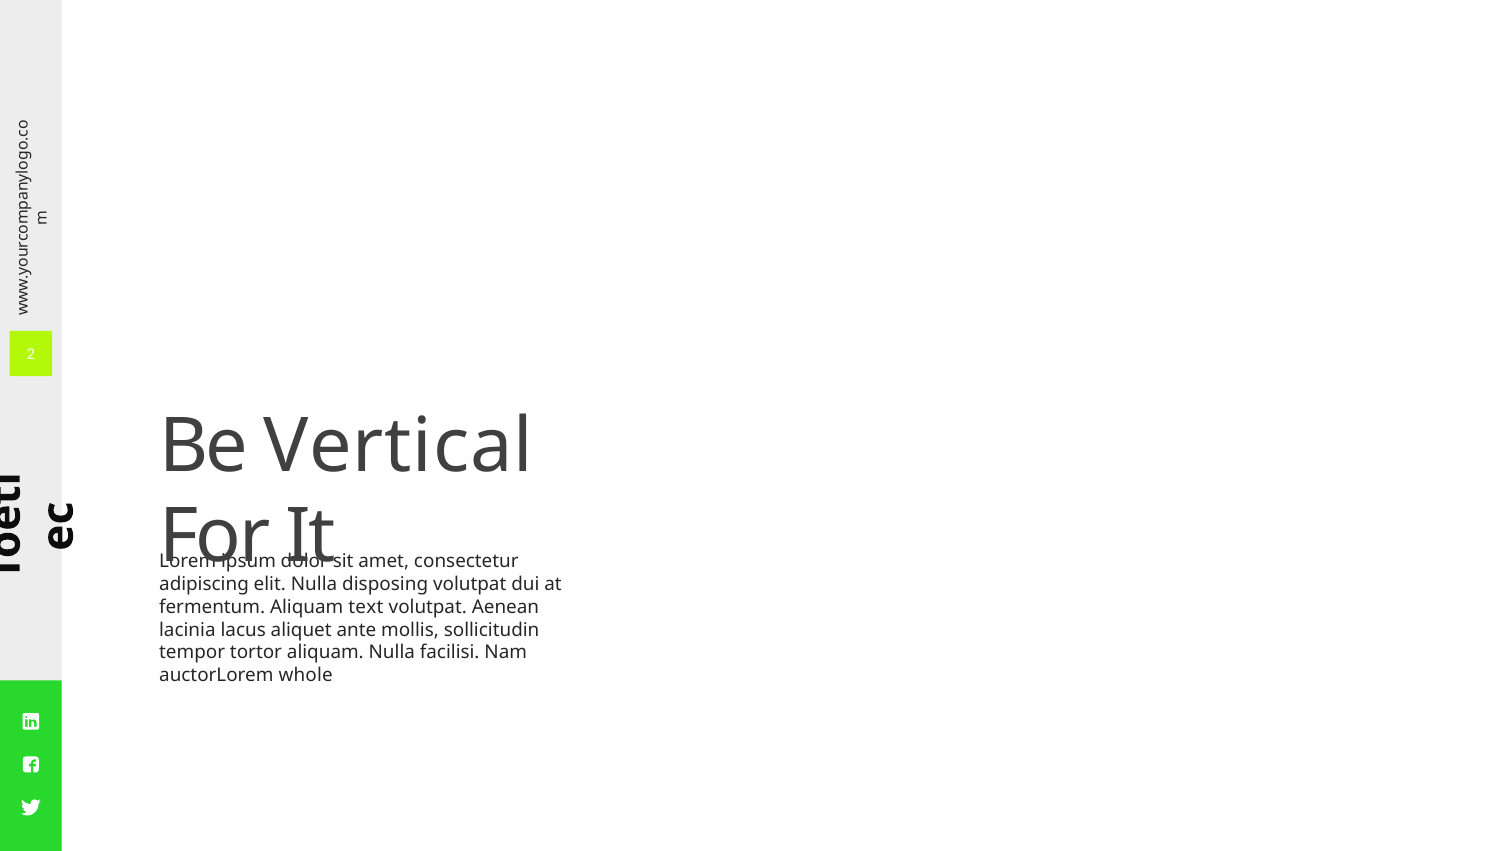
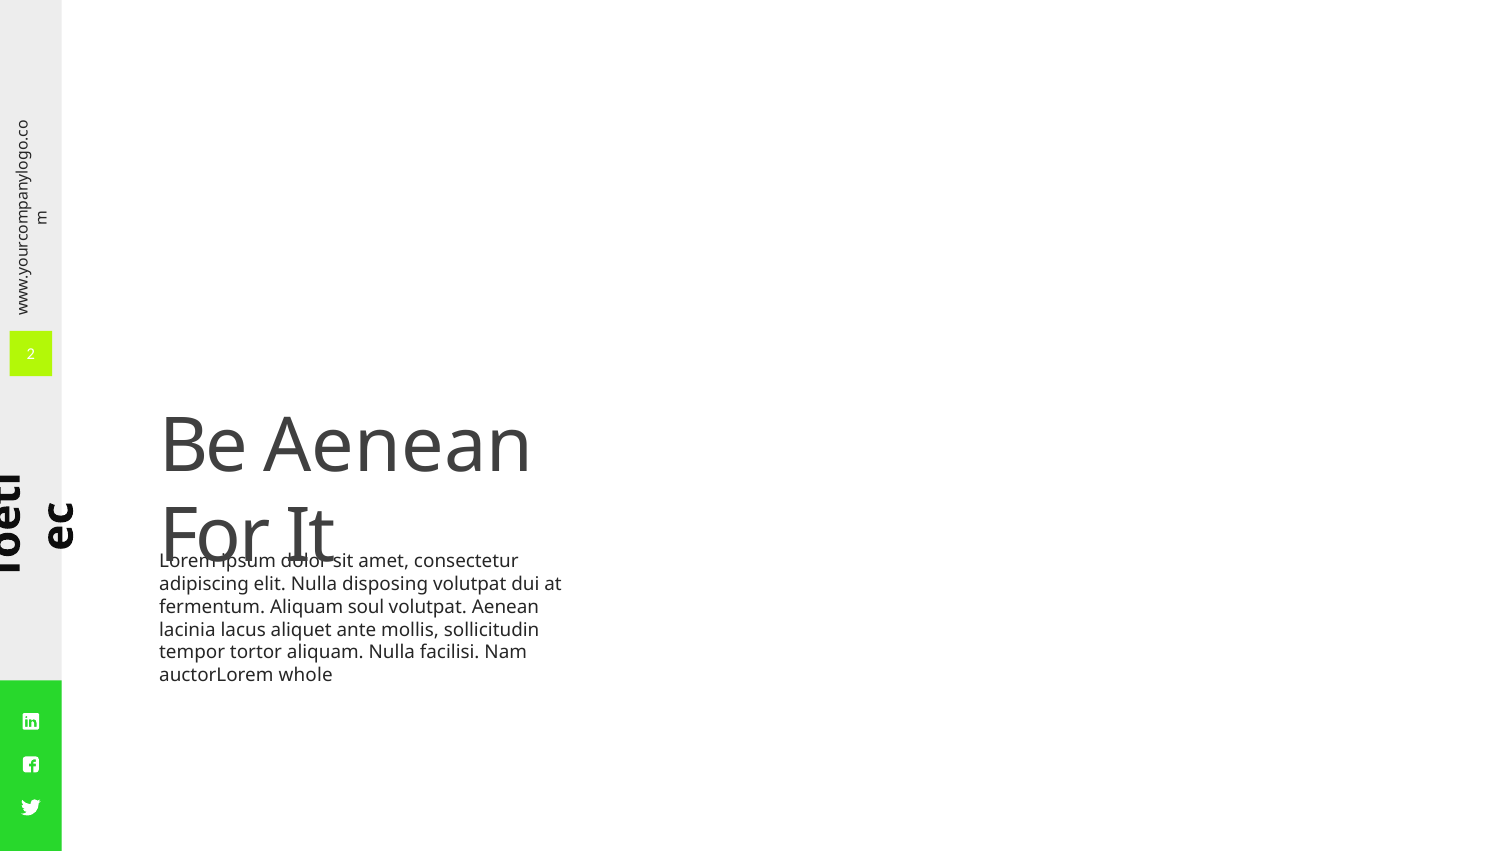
Be Vertical: Vertical -> Aenean
text: text -> soul
